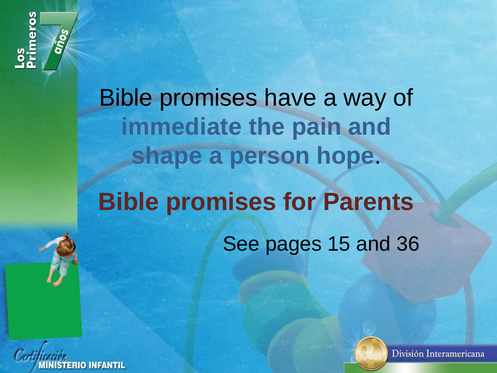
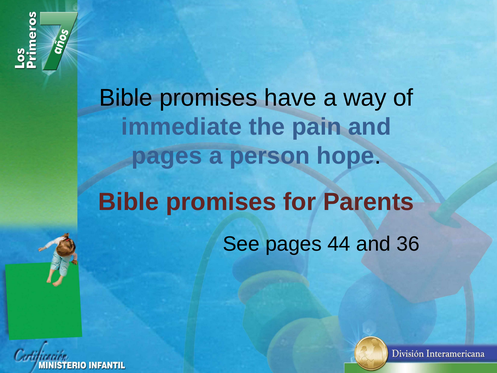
shape at (167, 156): shape -> pages
15: 15 -> 44
